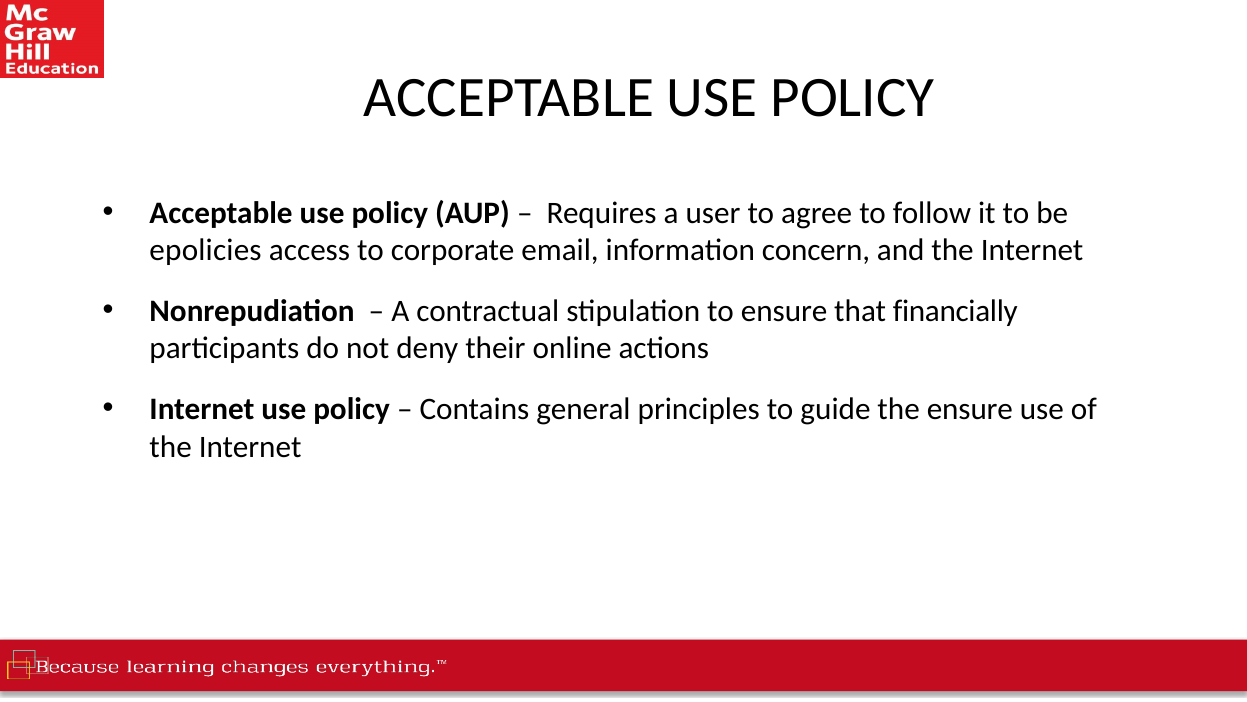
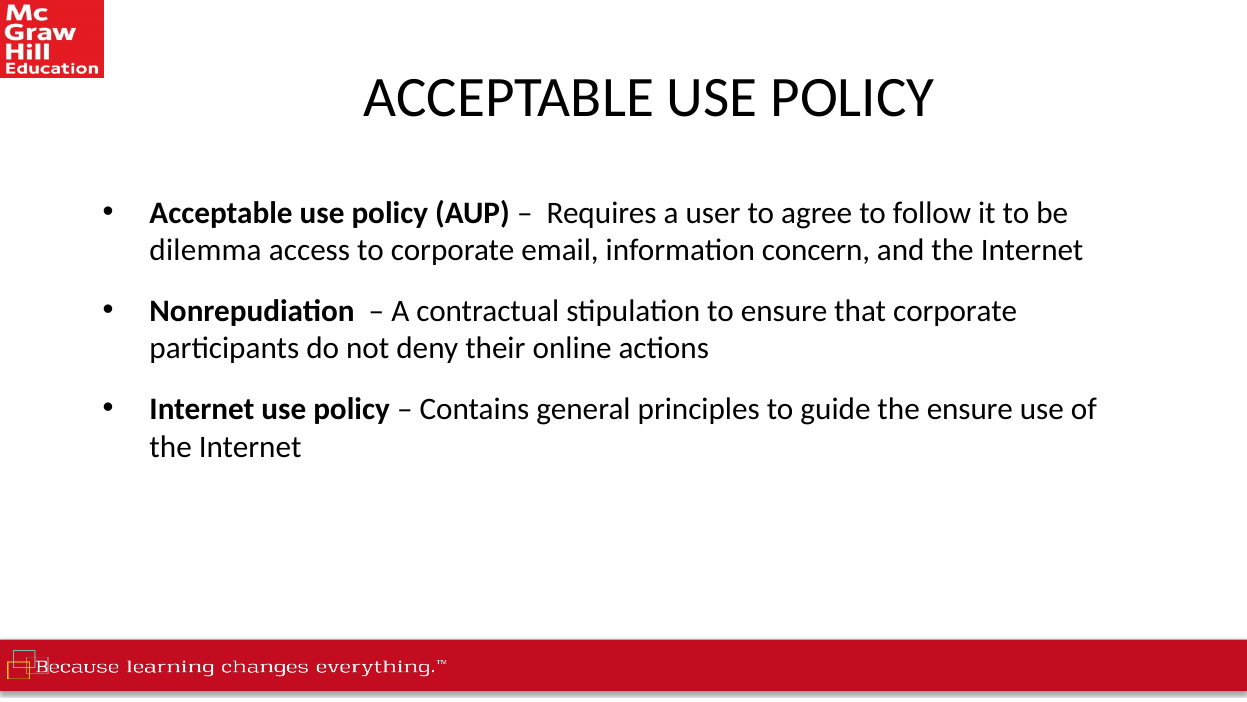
epolicies: epolicies -> dilemma
that financially: financially -> corporate
